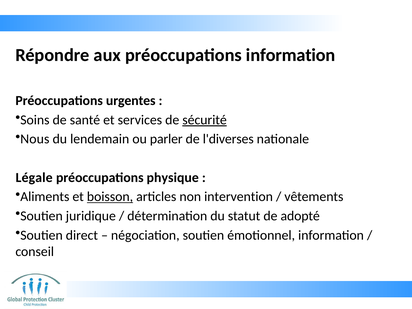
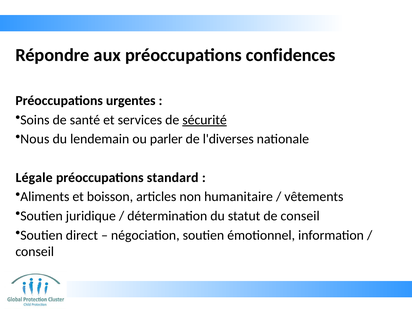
préoccupations information: information -> confidences
physique: physique -> standard
boisson underline: present -> none
intervention: intervention -> humanitaire
de adopté: adopté -> conseil
